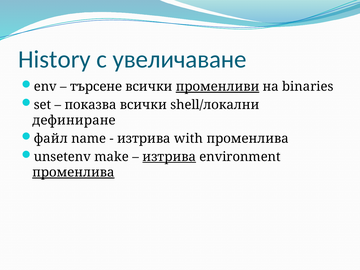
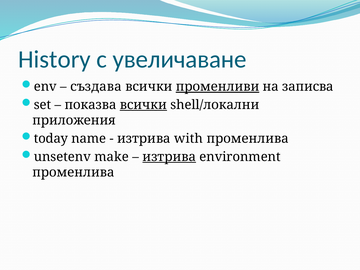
търсене: търсене -> създава
binaries: binaries -> записва
всички at (143, 105) underline: none -> present
дефиниране: дефиниране -> приложения
файл: файл -> today
променлива at (73, 172) underline: present -> none
